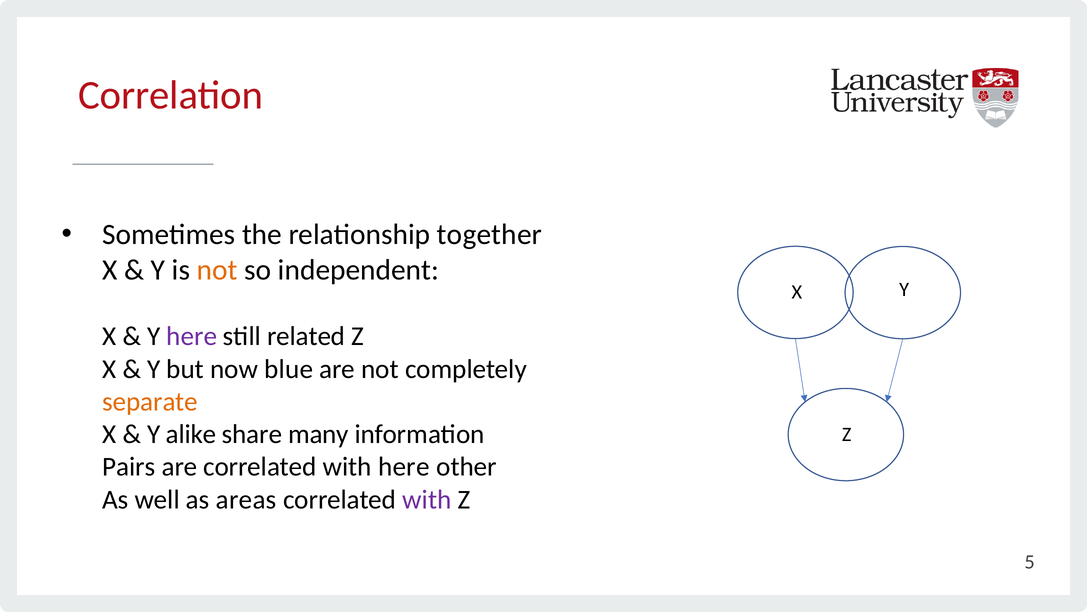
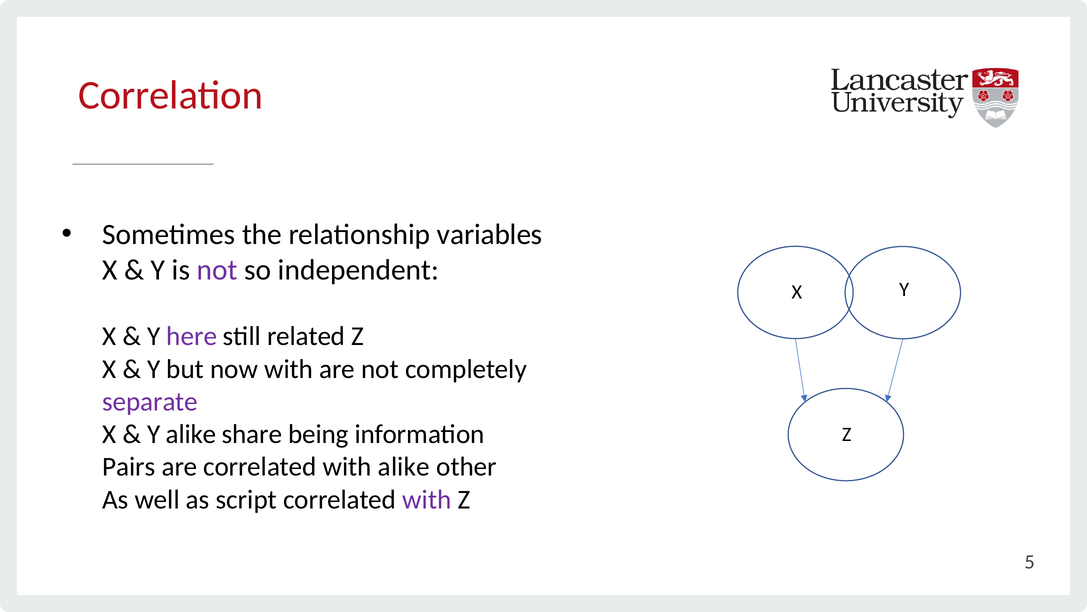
together: together -> variables
not at (217, 270) colour: orange -> purple
now blue: blue -> with
separate colour: orange -> purple
many: many -> being
with here: here -> alike
areas: areas -> script
